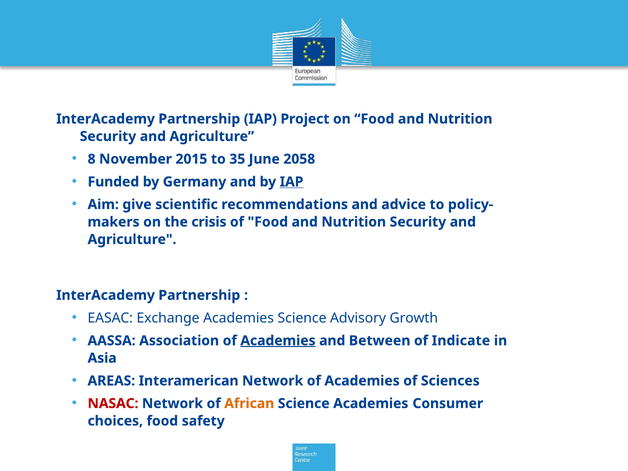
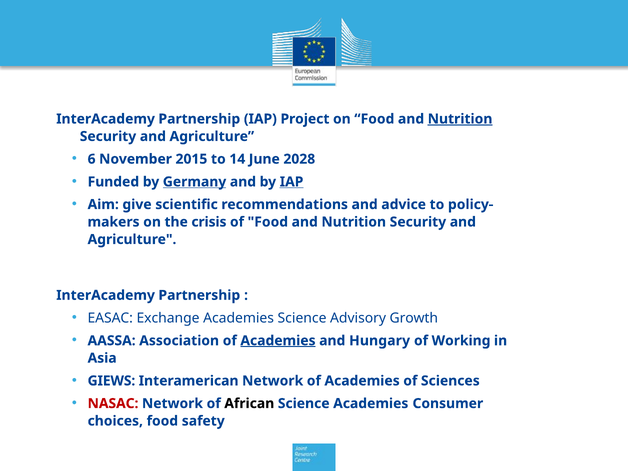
Nutrition at (460, 119) underline: none -> present
8: 8 -> 6
35: 35 -> 14
2058: 2058 -> 2028
Germany underline: none -> present
Between: Between -> Hungary
Indicate: Indicate -> Working
AREAS: AREAS -> GIEWS
African colour: orange -> black
